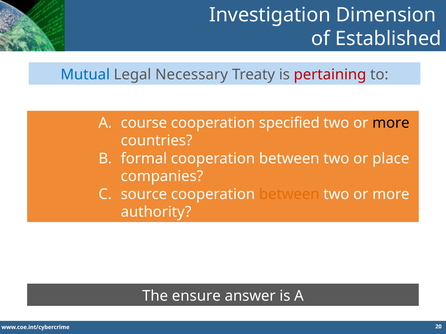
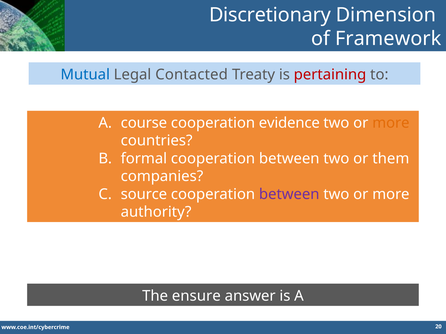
Investigation: Investigation -> Discretionary
Established: Established -> Framework
Necessary: Necessary -> Contacted
specified: specified -> evidence
more at (391, 123) colour: black -> orange
place: place -> them
between at (289, 194) colour: orange -> purple
